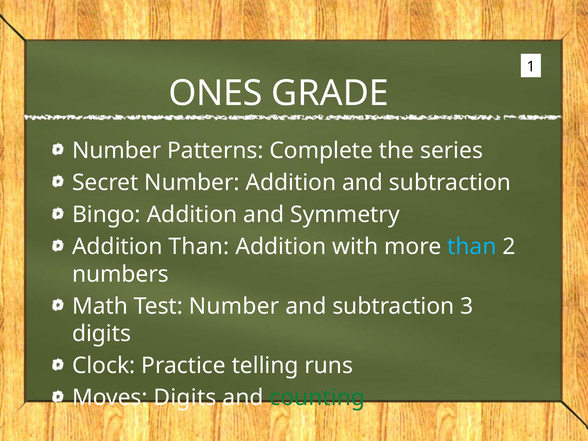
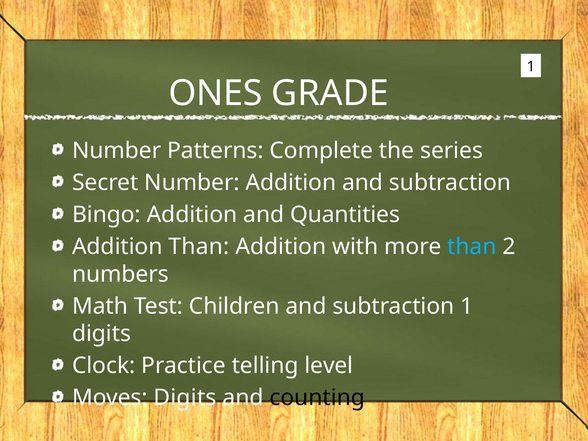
Symmetry: Symmetry -> Quantities
Test Number: Number -> Children
subtraction 3: 3 -> 1
runs: runs -> level
counting colour: green -> black
